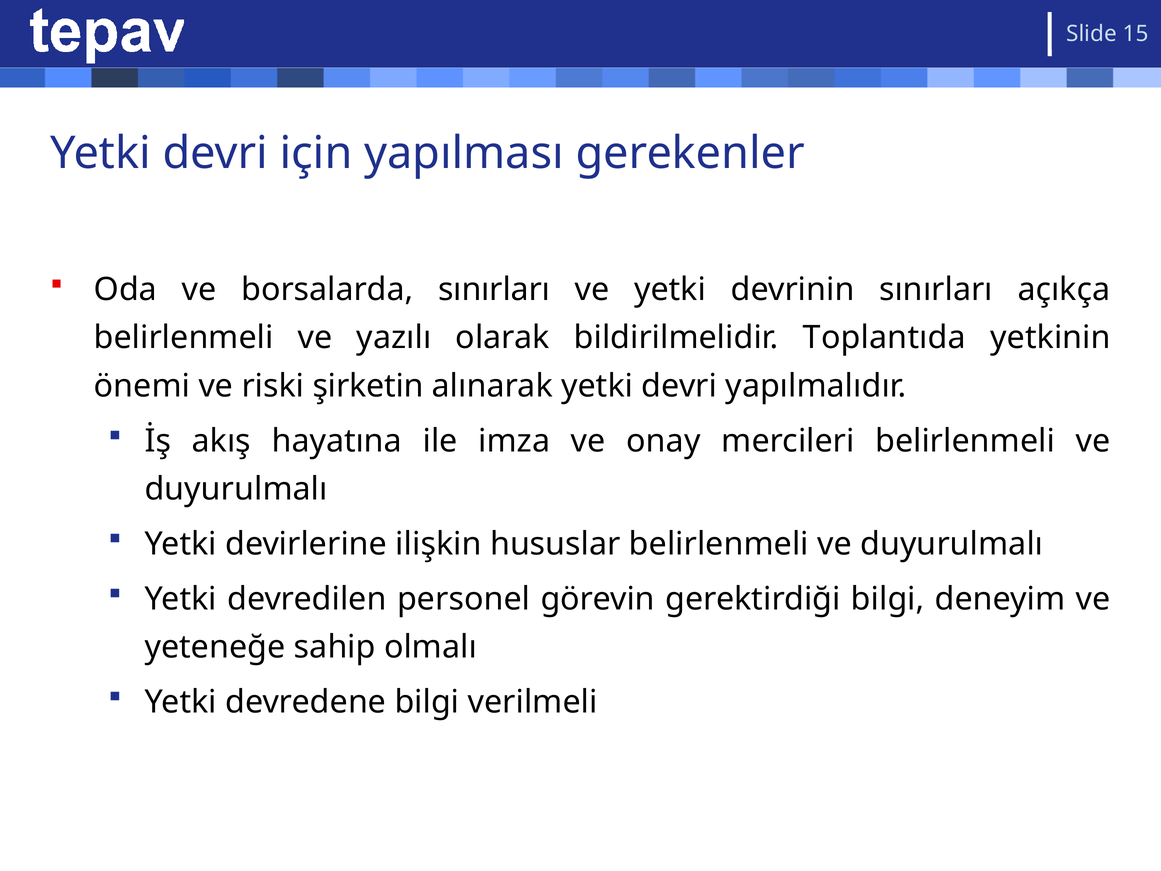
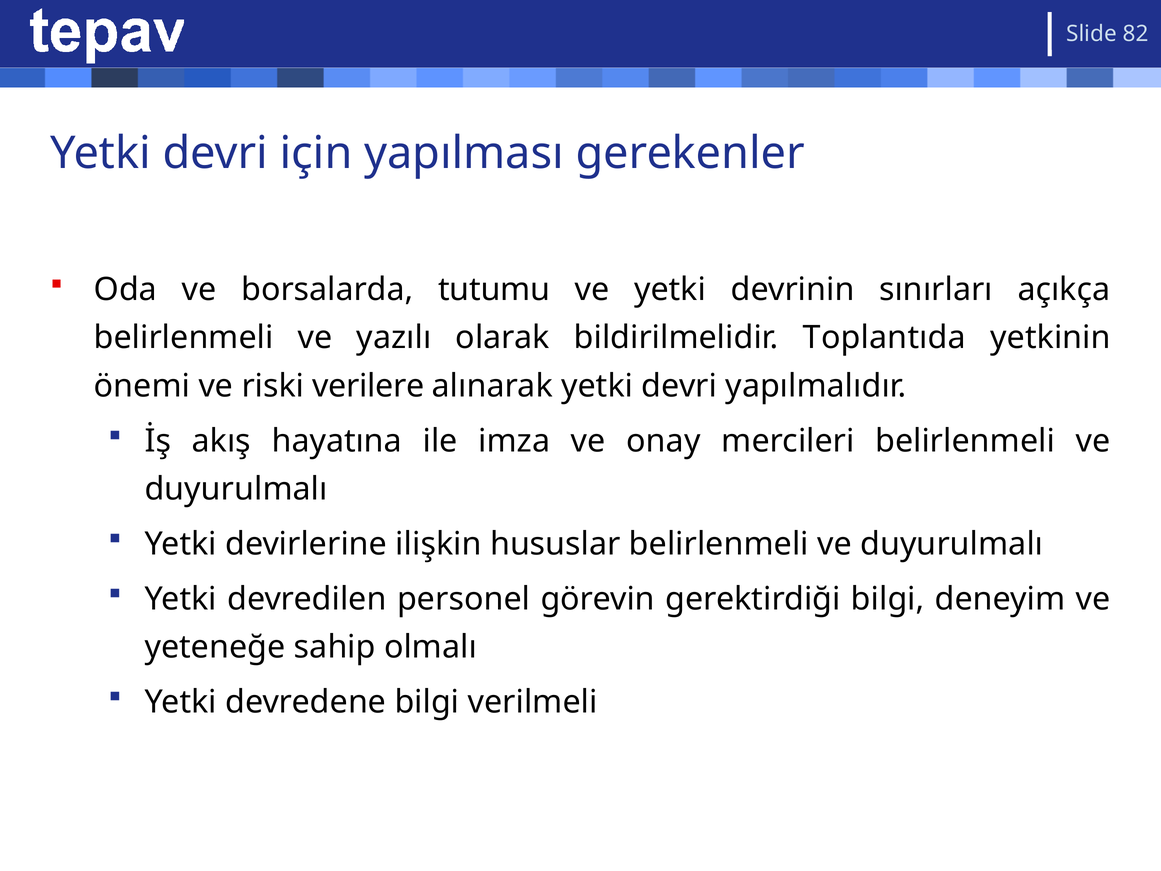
15: 15 -> 82
borsalarda sınırları: sınırları -> tutumu
şirketin: şirketin -> verilere
